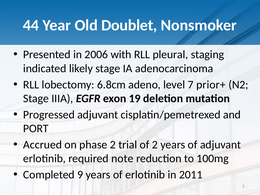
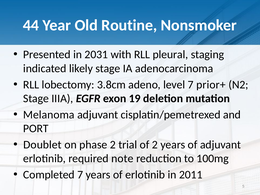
Doublet: Doublet -> Routine
2006: 2006 -> 2031
6.8cm: 6.8cm -> 3.8cm
Progressed: Progressed -> Melanoma
Accrued: Accrued -> Doublet
Completed 9: 9 -> 7
